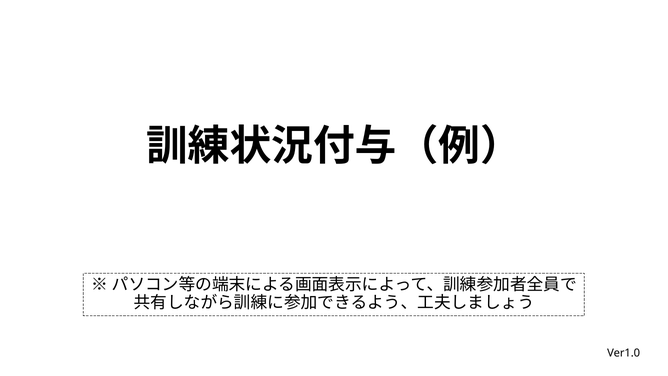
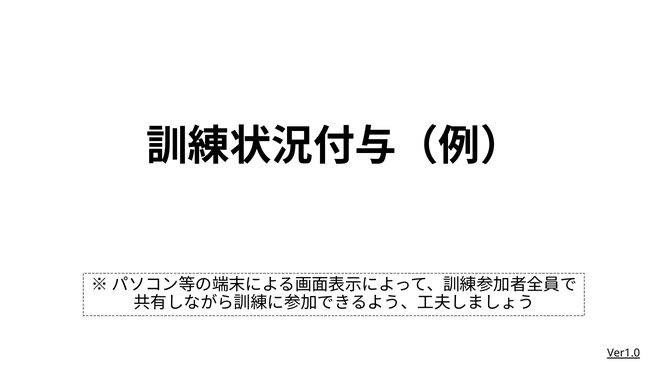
Ver1.0 underline: none -> present
